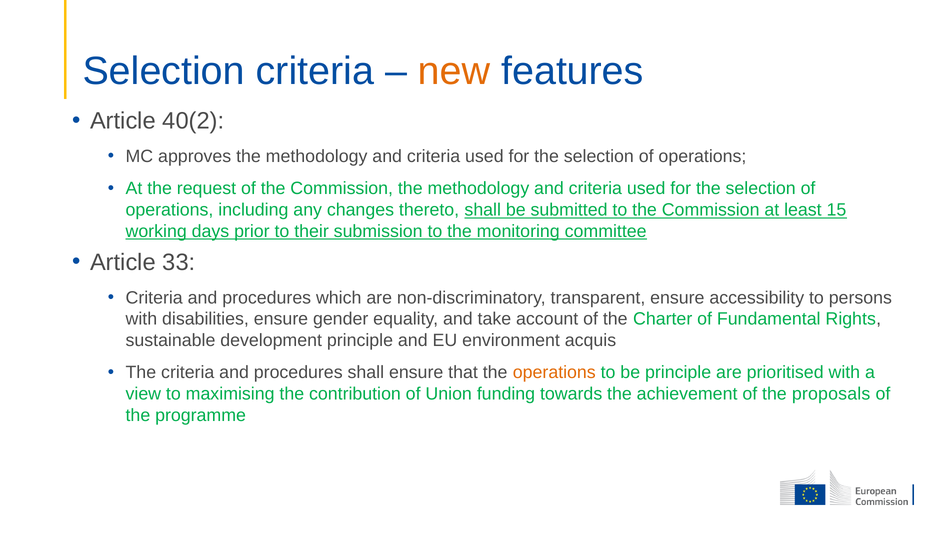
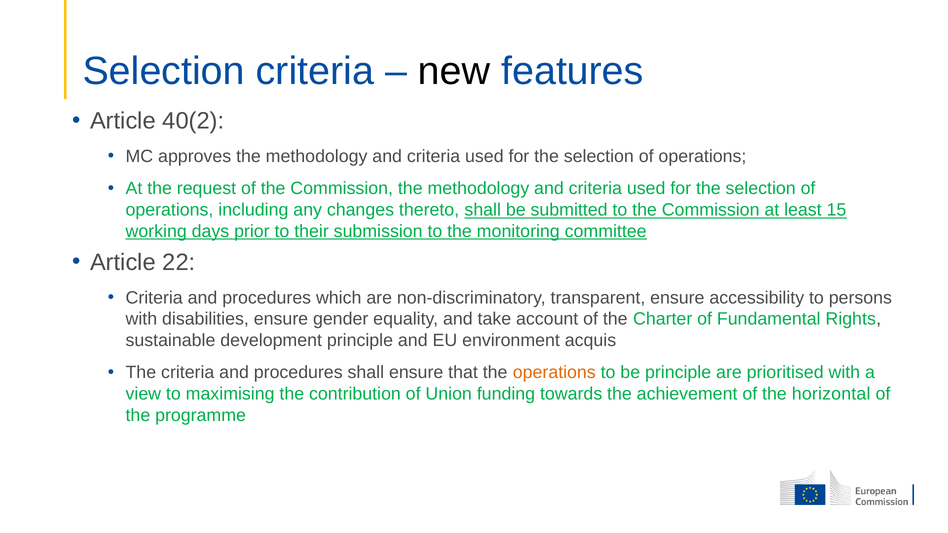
new colour: orange -> black
33: 33 -> 22
proposals: proposals -> horizontal
